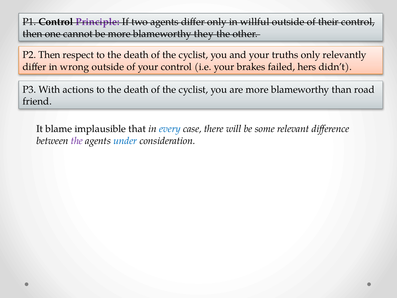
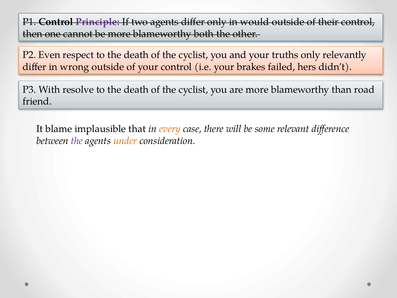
willful: willful -> would
they: they -> both
P2 Then: Then -> Even
actions: actions -> resolve
every colour: blue -> orange
under colour: blue -> orange
